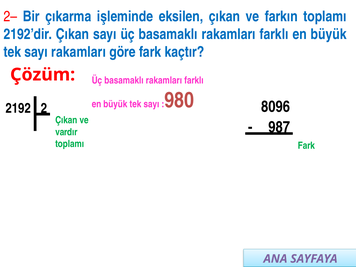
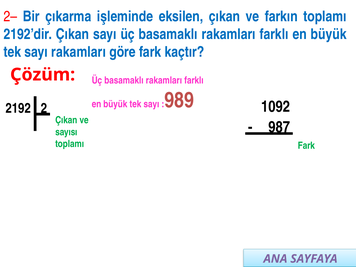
980: 980 -> 989
8096: 8096 -> 1092
vardır: vardır -> sayısı
